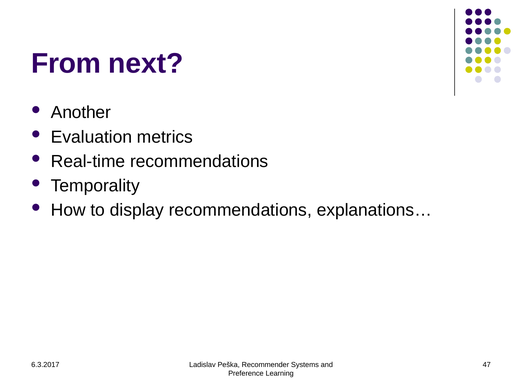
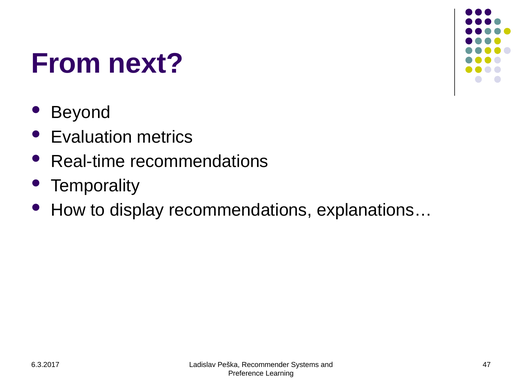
Another: Another -> Beyond
